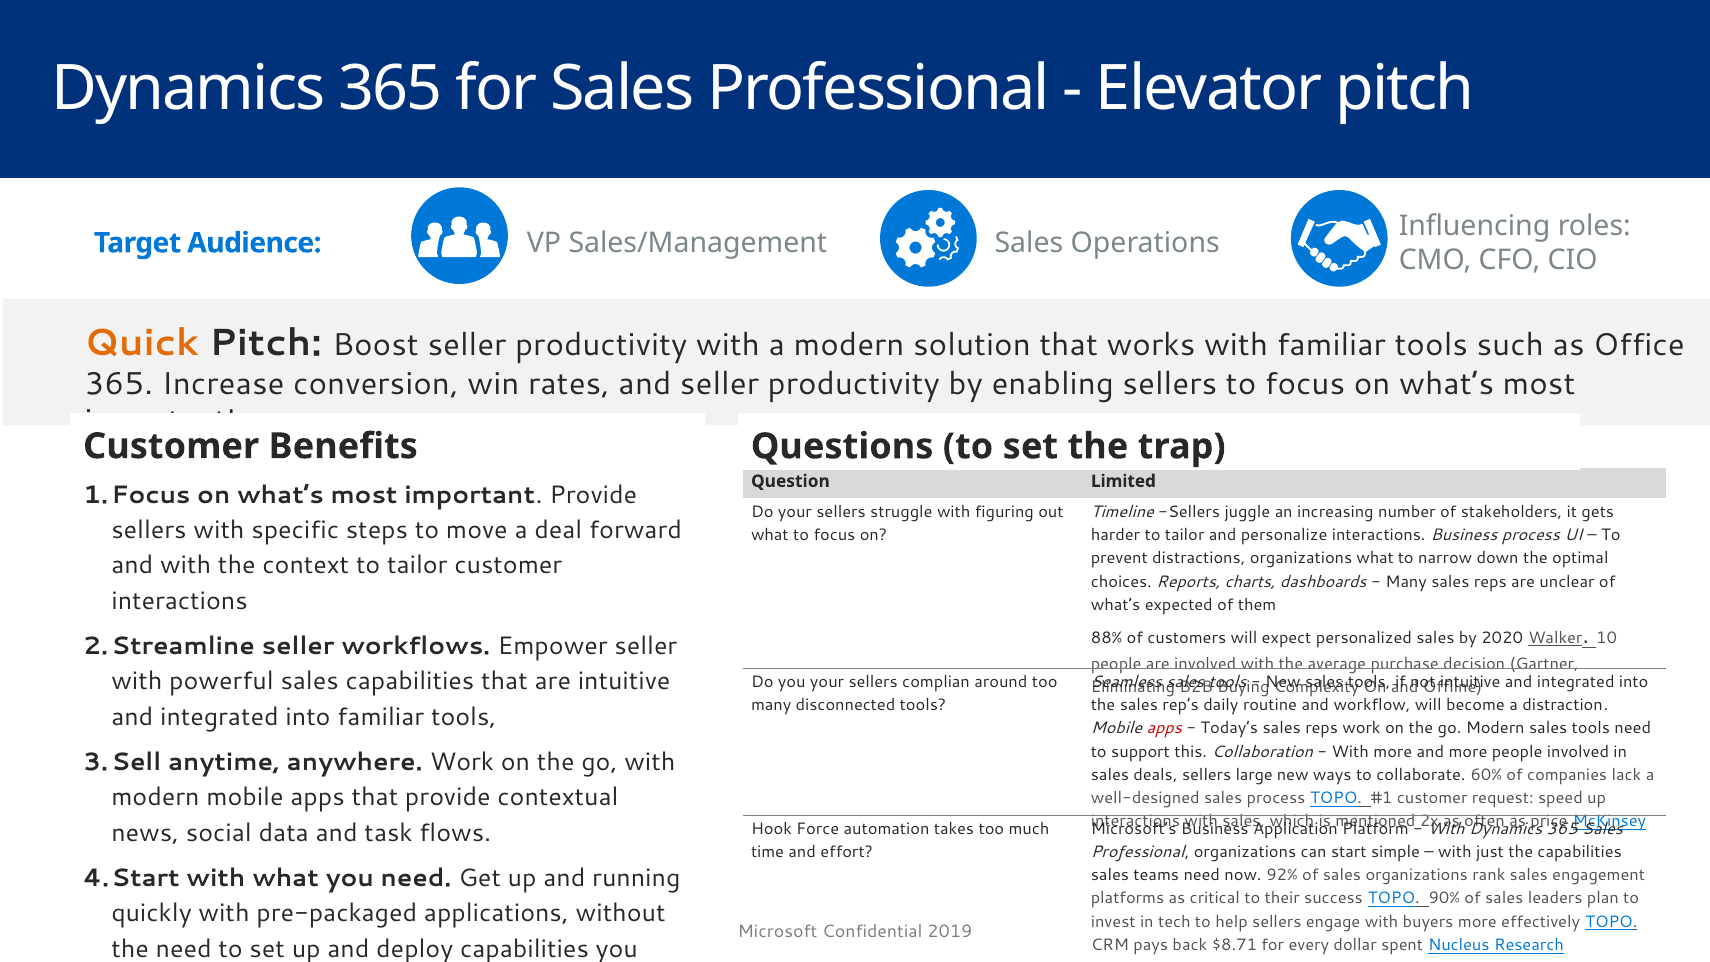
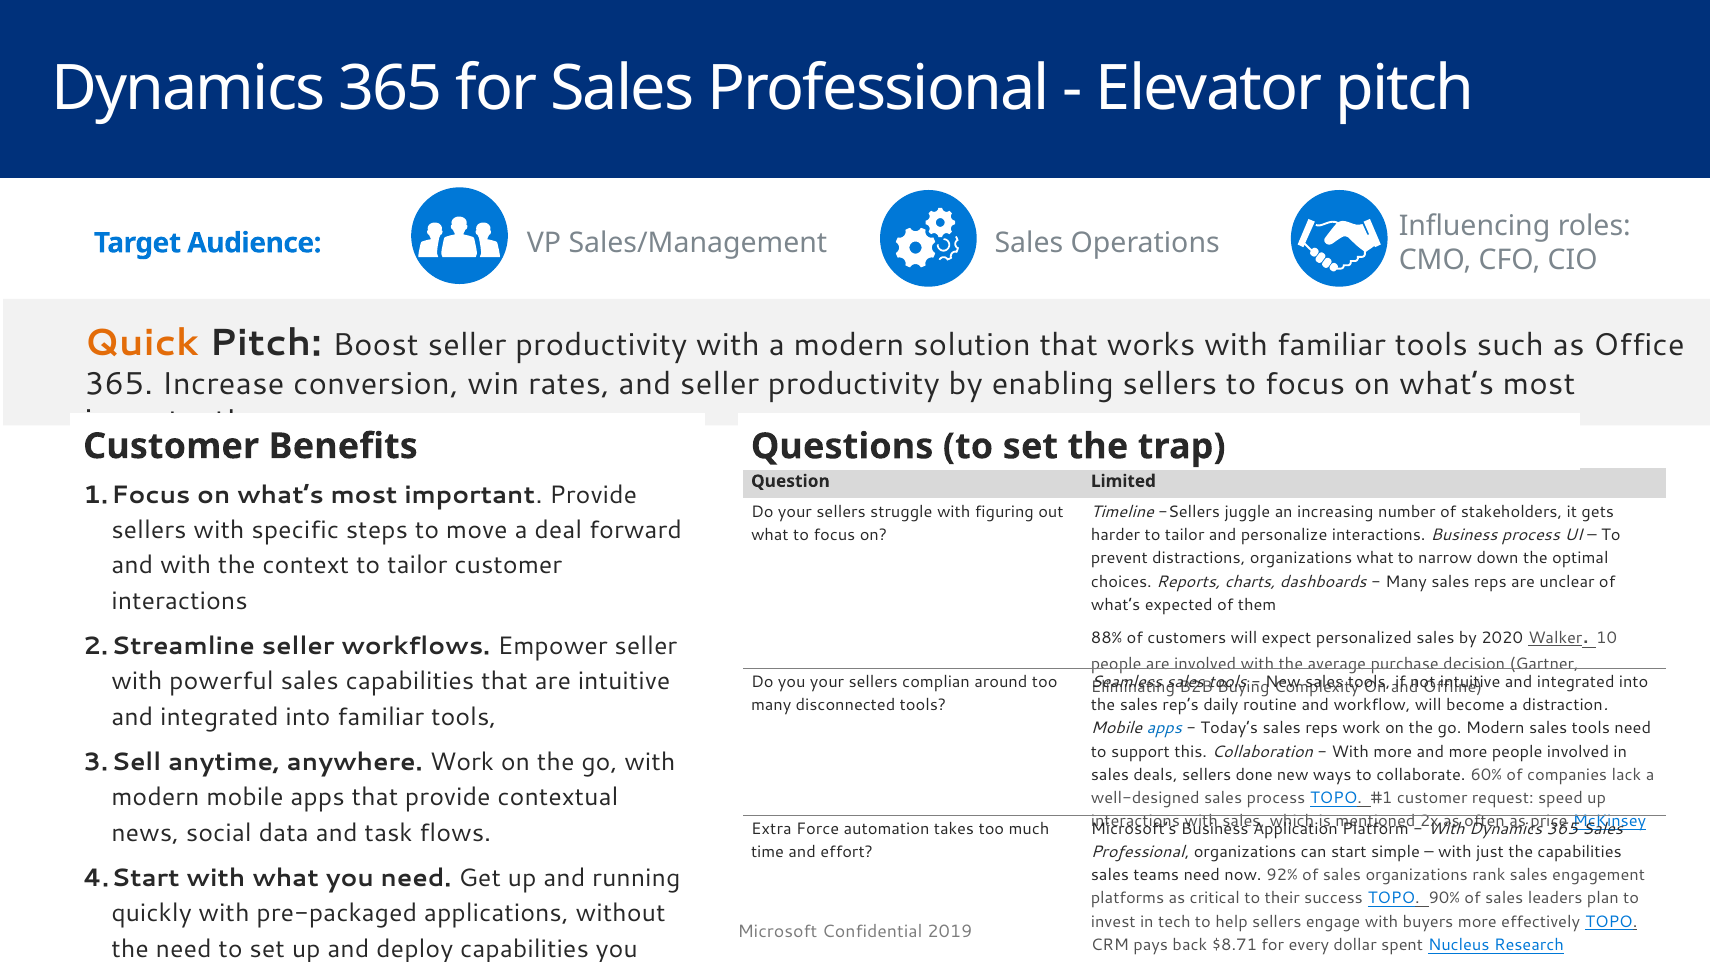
apps at (1164, 728) colour: red -> blue
large: large -> done
Hook: Hook -> Extra
